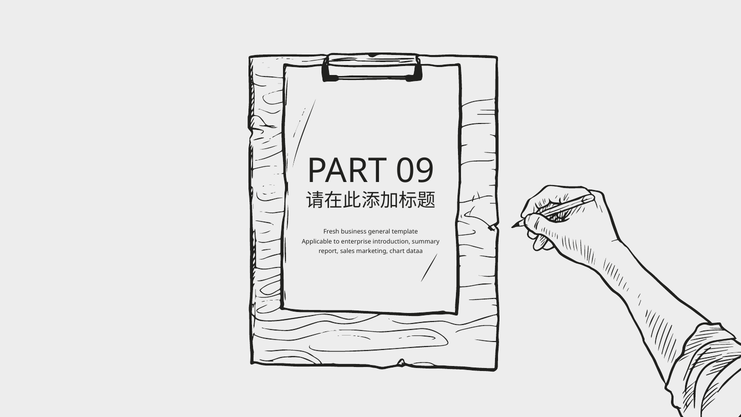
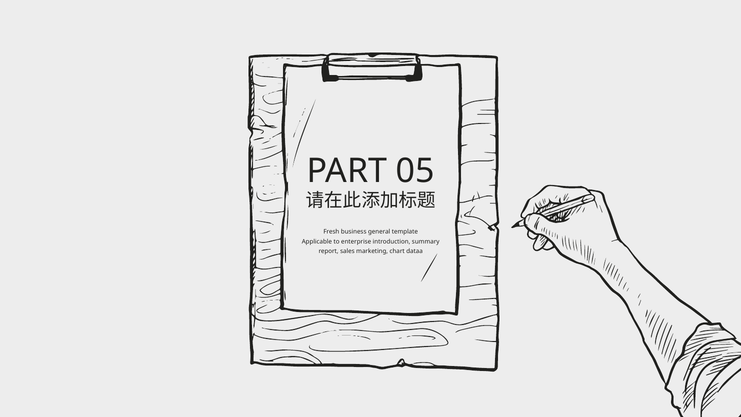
09: 09 -> 05
